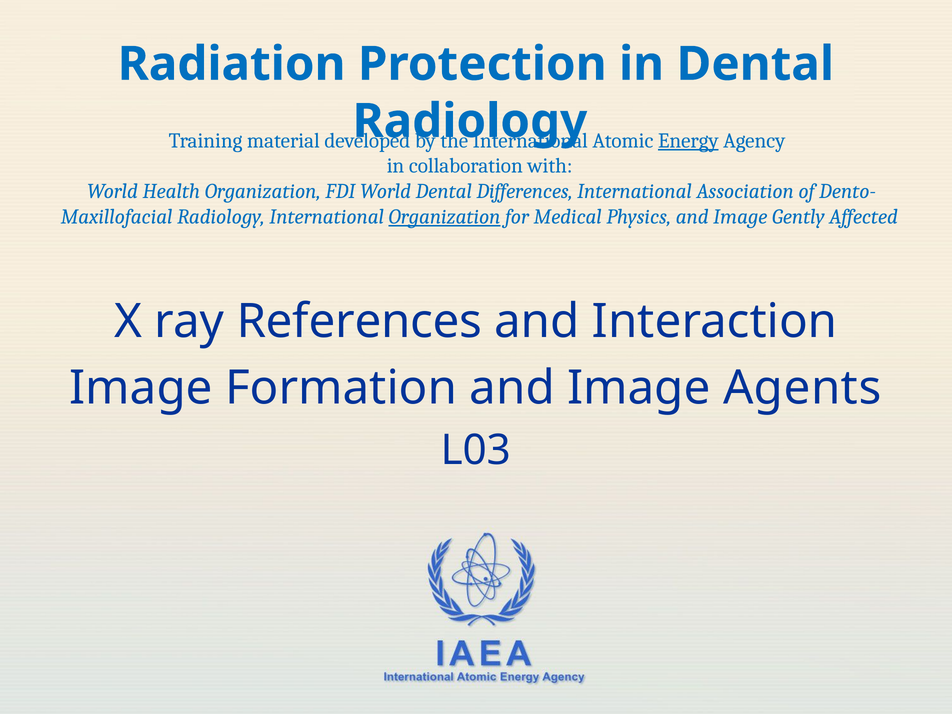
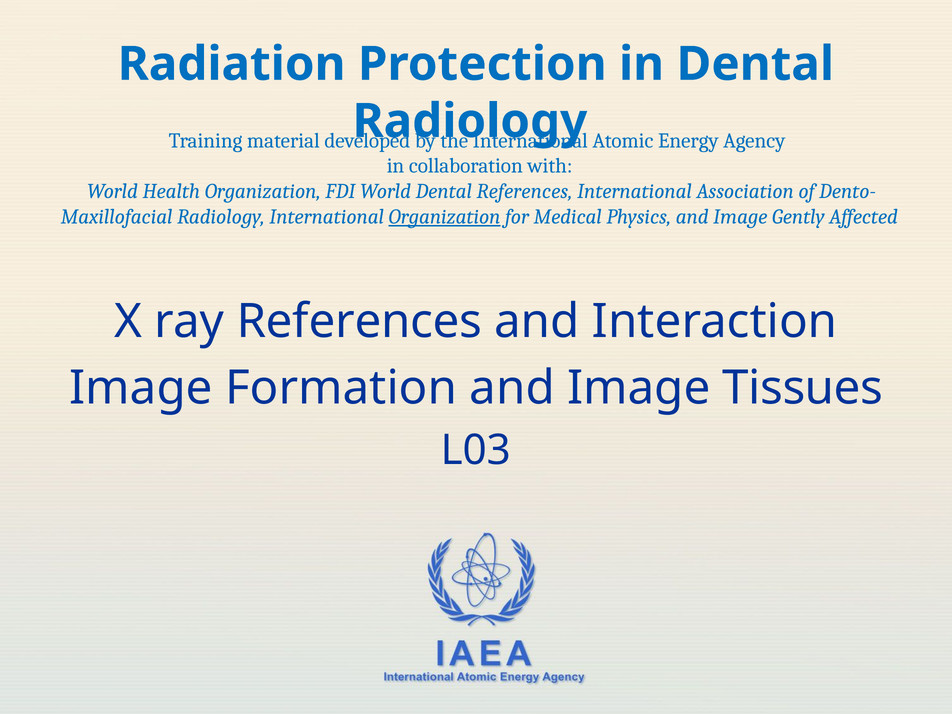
Energy at (688, 141) underline: present -> none
Dental Differences: Differences -> References
Agents: Agents -> Tissues
